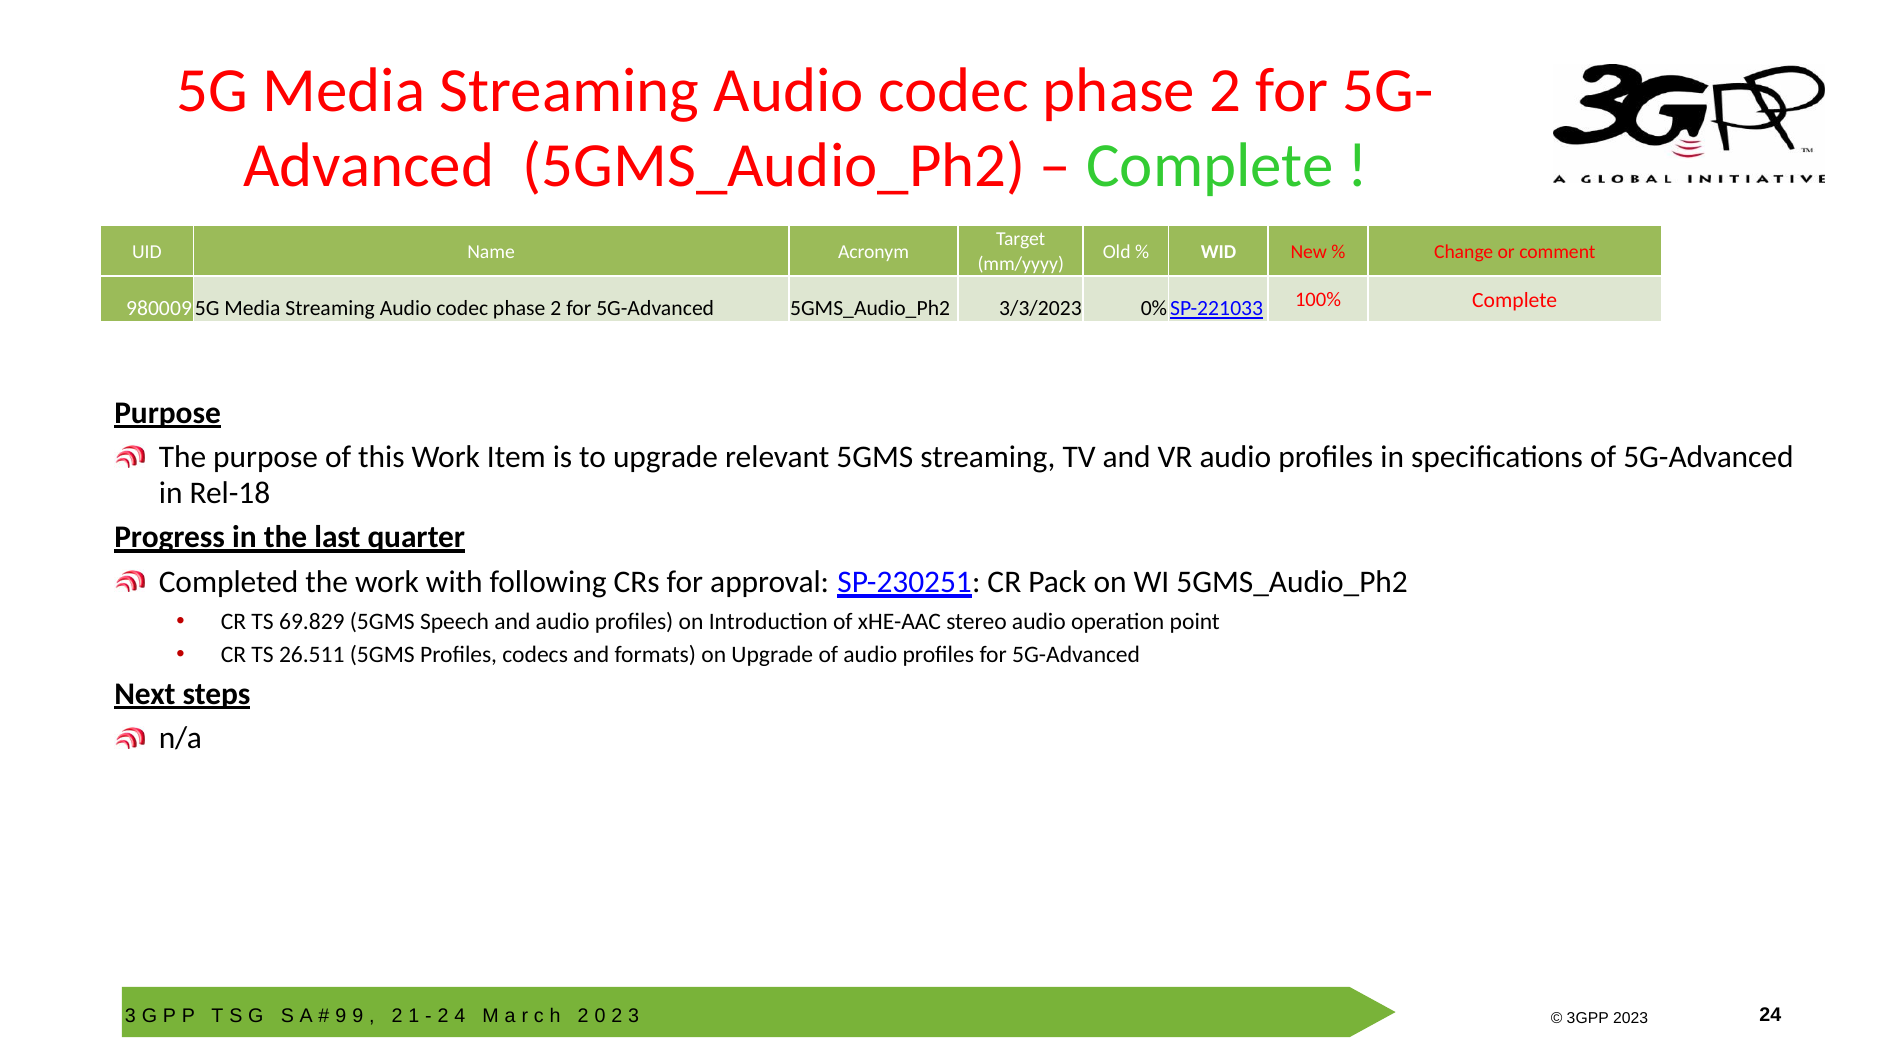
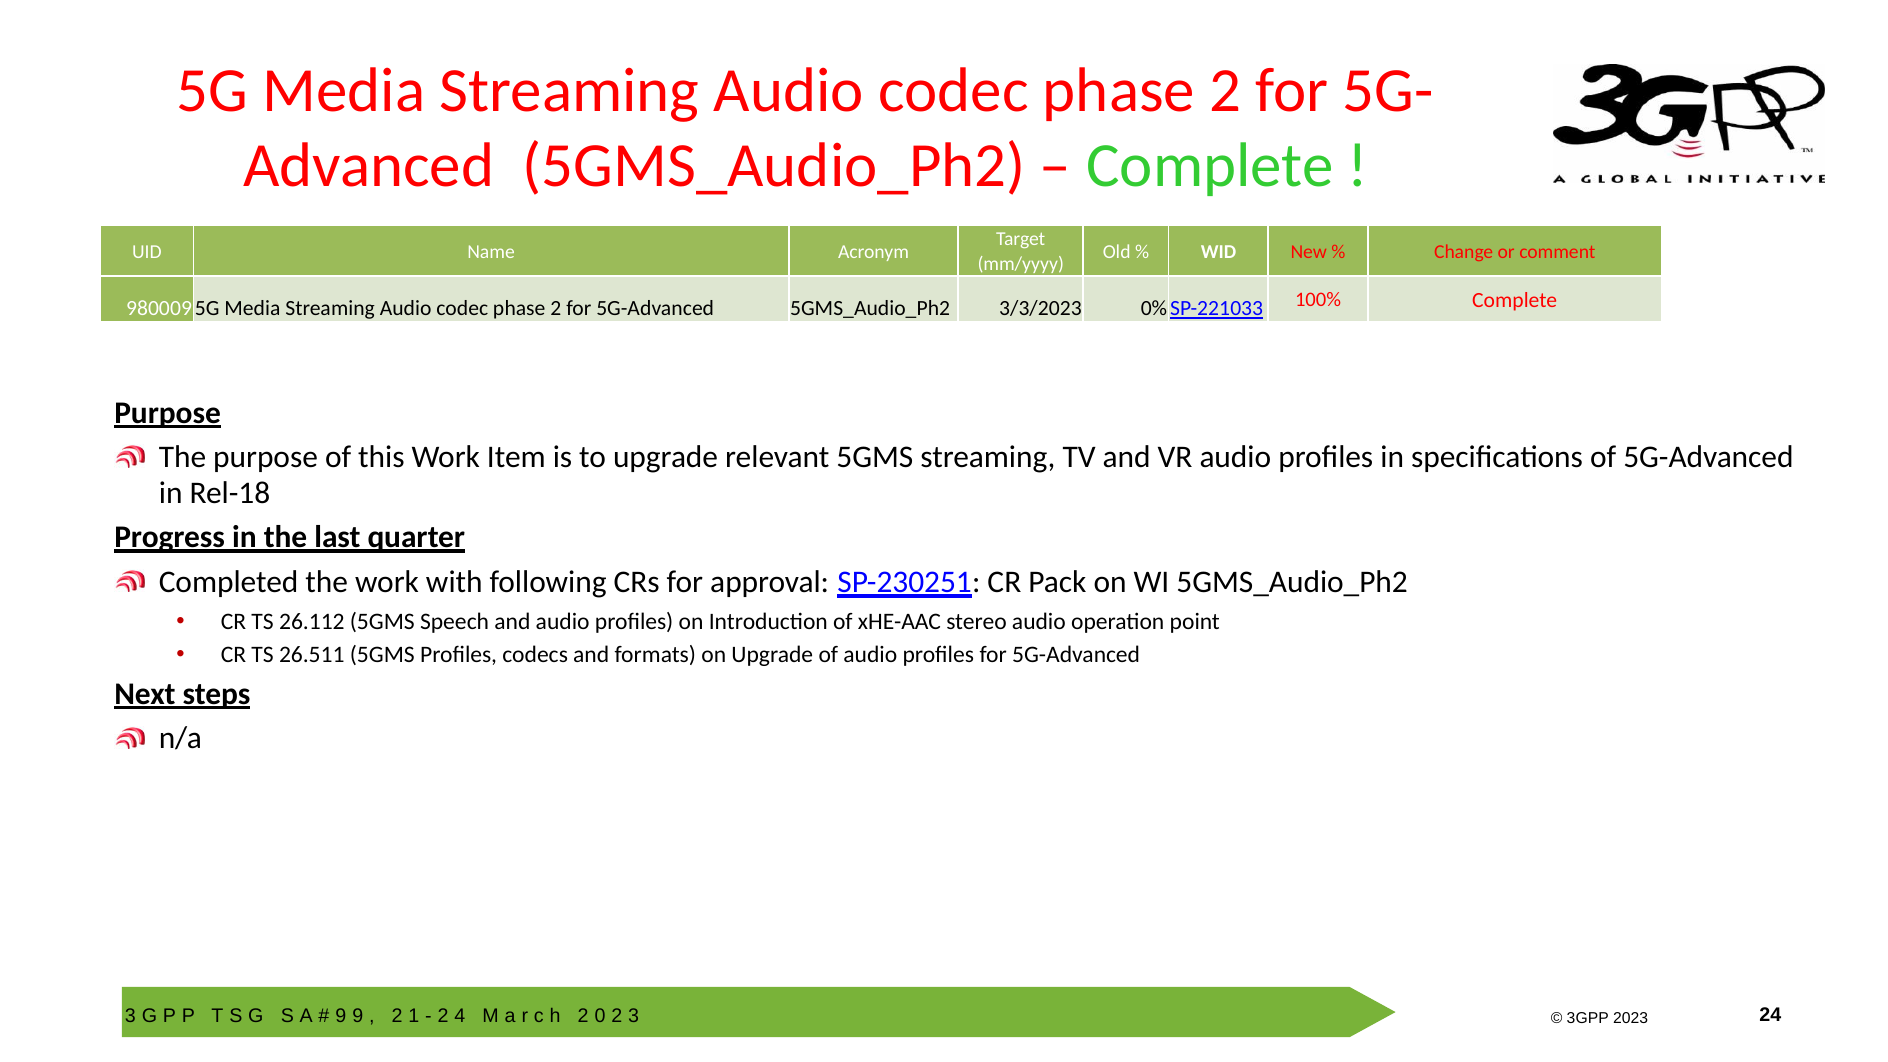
69.829: 69.829 -> 26.112
